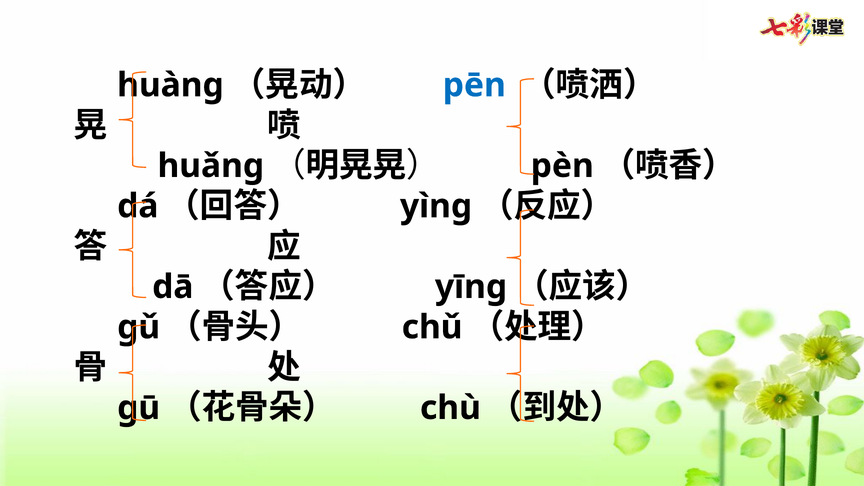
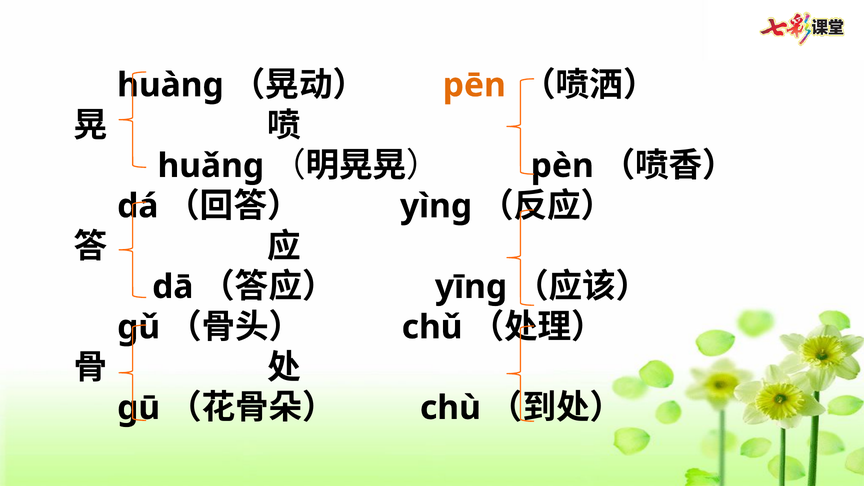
pēn colour: blue -> orange
